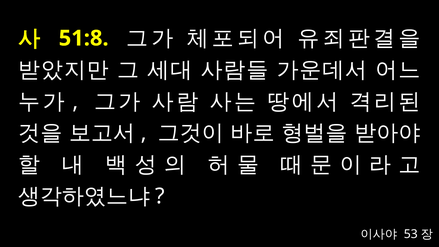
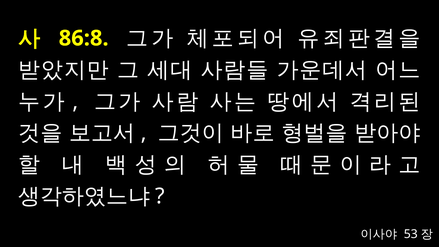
51:8: 51:8 -> 86:8
